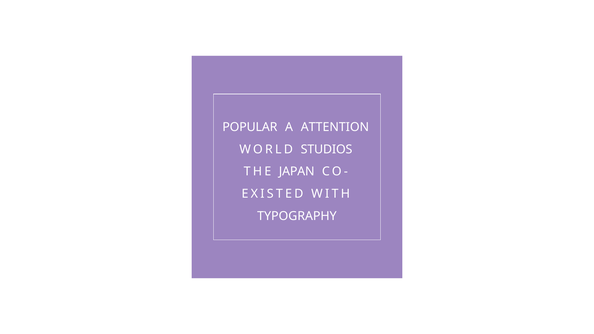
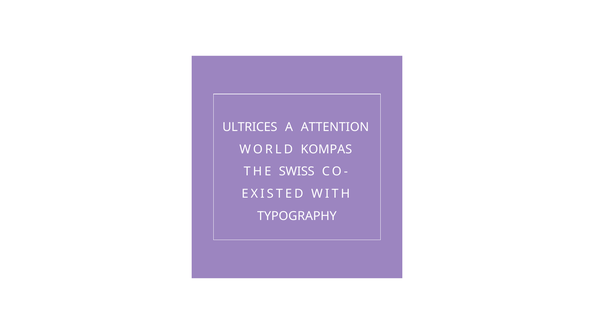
POPULAR: POPULAR -> ULTRICES
STUDIOS: STUDIOS -> KOMPAS
JAPAN: JAPAN -> SWISS
